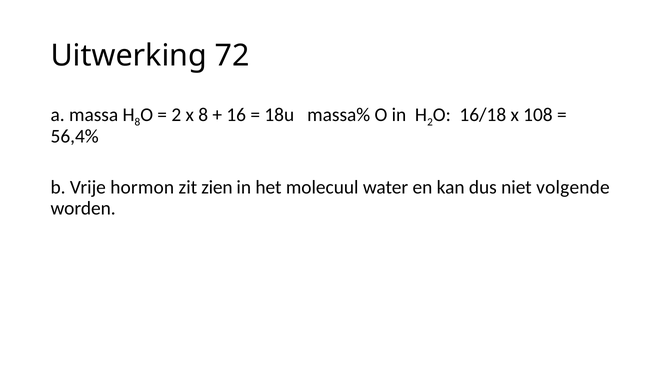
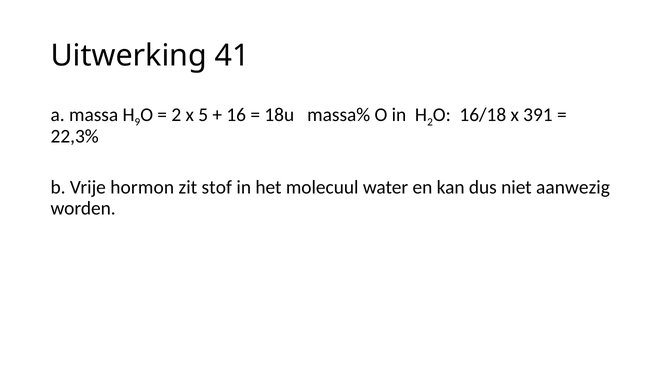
72: 72 -> 41
8 at (137, 122): 8 -> 9
x 8: 8 -> 5
108: 108 -> 391
56,4%: 56,4% -> 22,3%
zien: zien -> stof
volgende: volgende -> aanwezig
